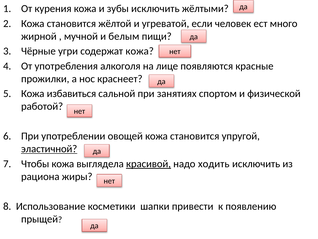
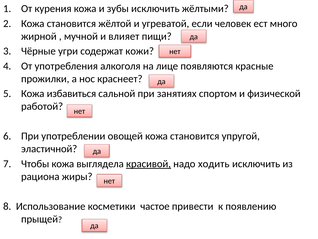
белым: белым -> влияет
содержат кожа: кожа -> кожи
эластичной underline: present -> none
шапки: шапки -> частое
